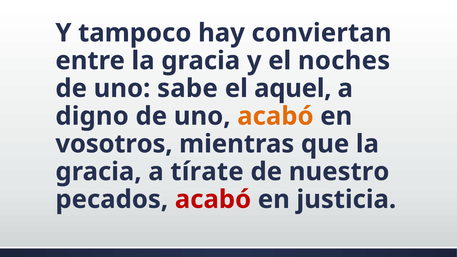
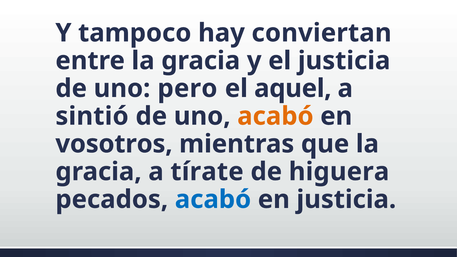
el noches: noches -> justicia
sabe: sabe -> pero
digno: digno -> sintió
nuestro: nuestro -> higuera
acabó at (213, 199) colour: red -> blue
